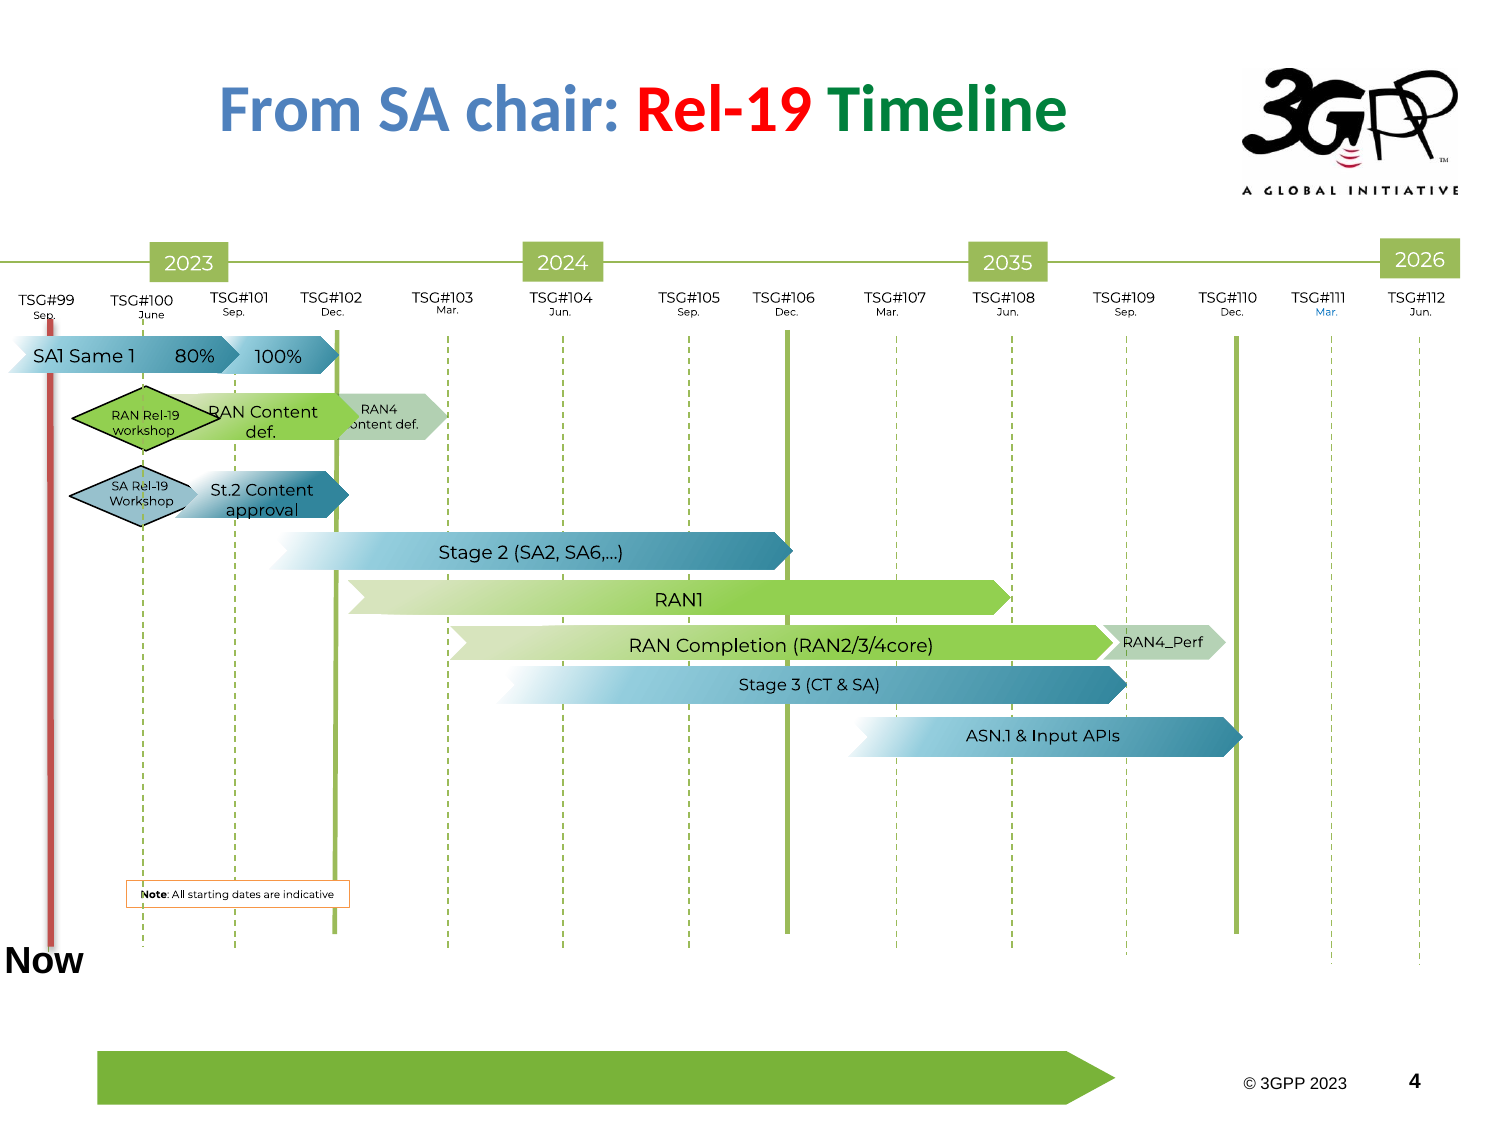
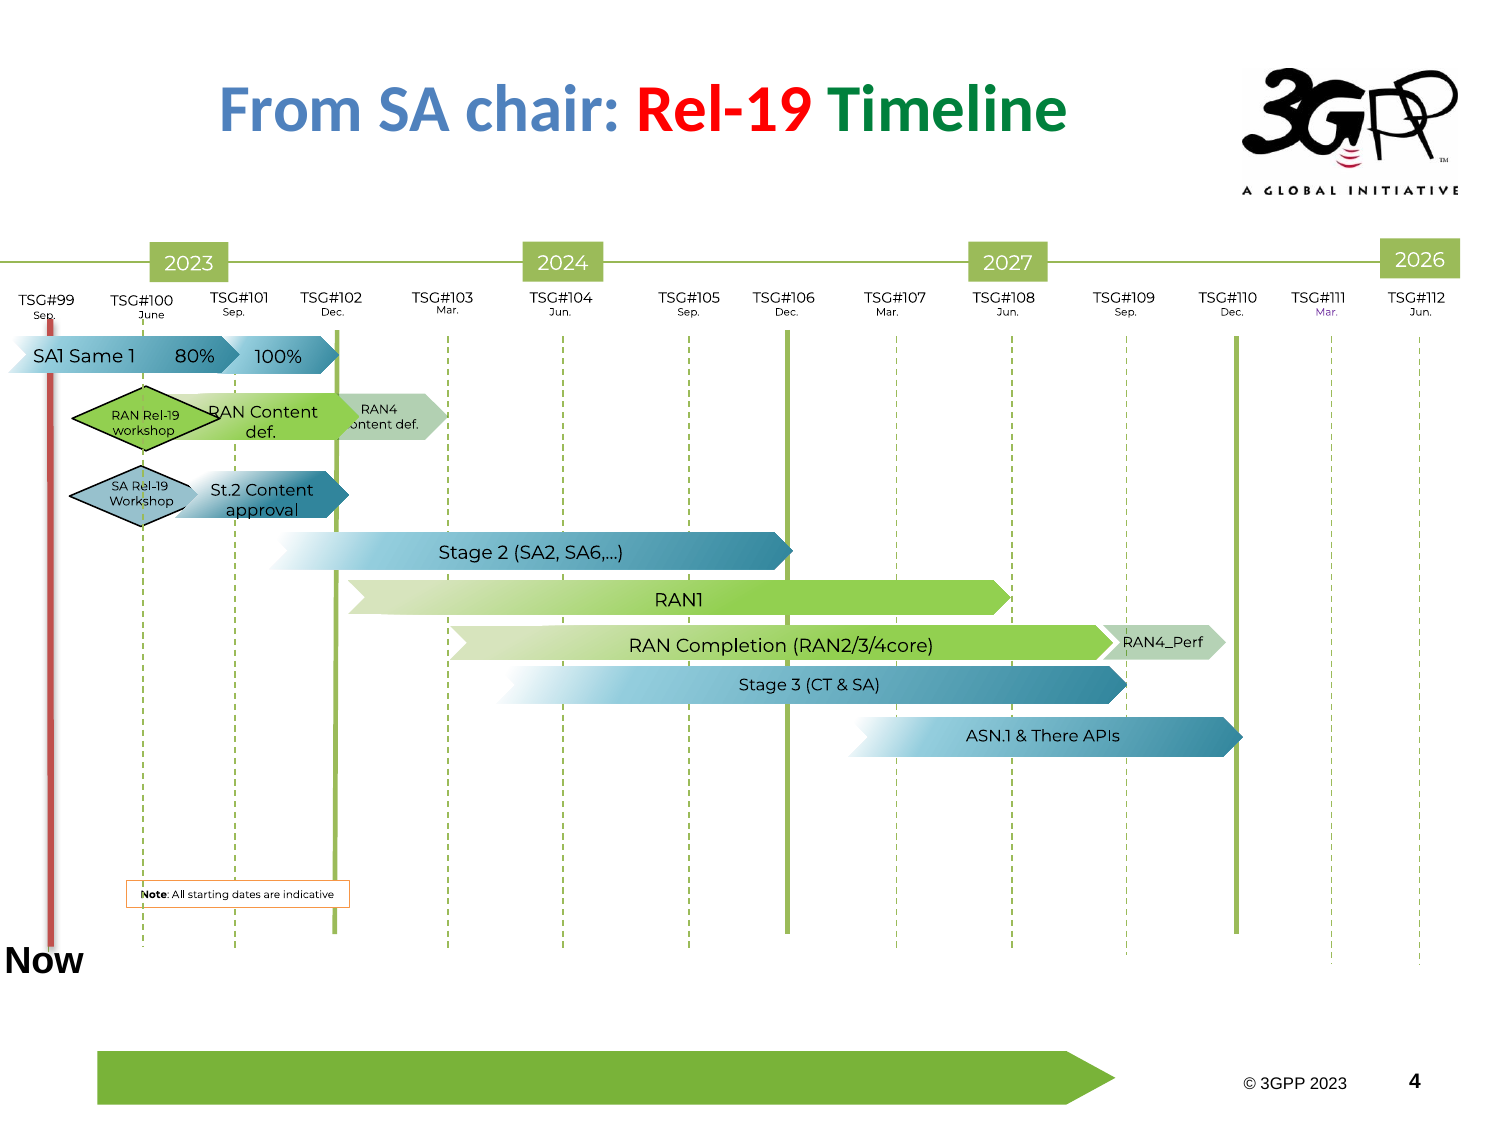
2035: 2035 -> 2027
Mar at (1327, 312) colour: blue -> purple
Input: Input -> There
